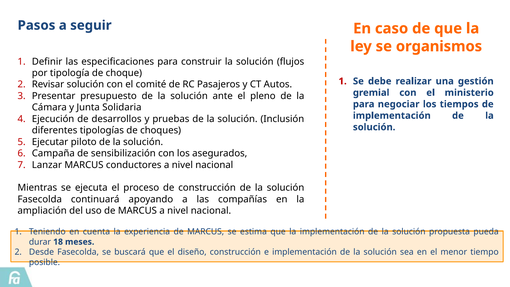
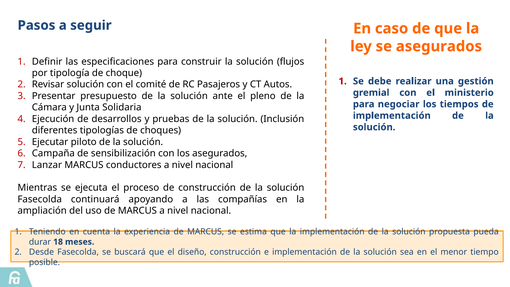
se organismos: organismos -> asegurados
